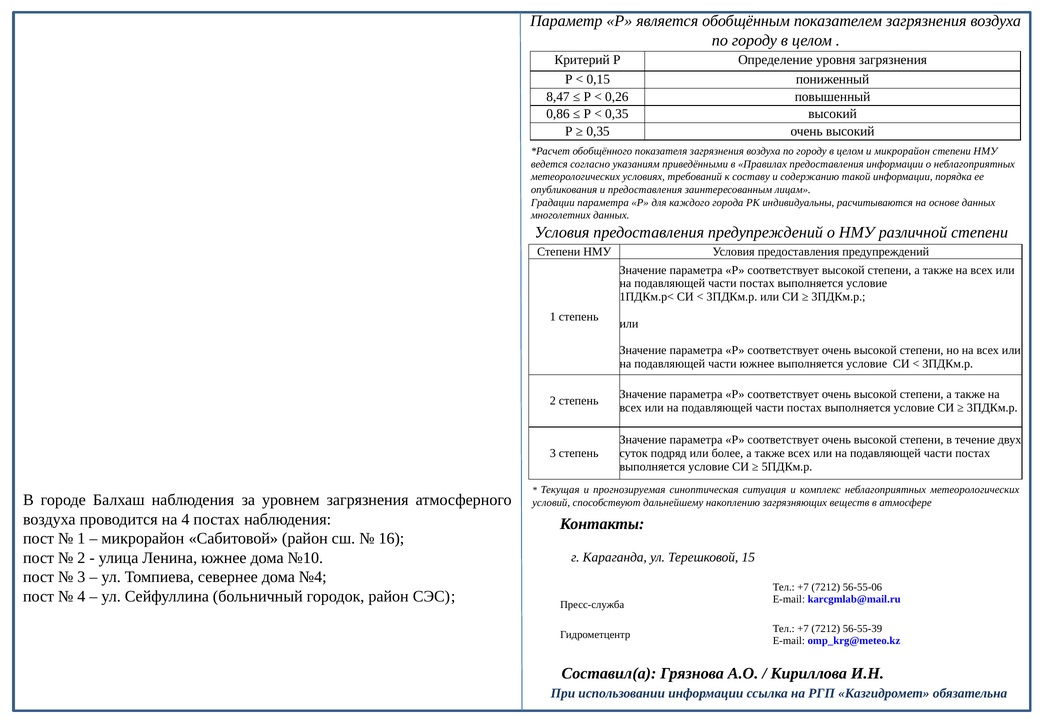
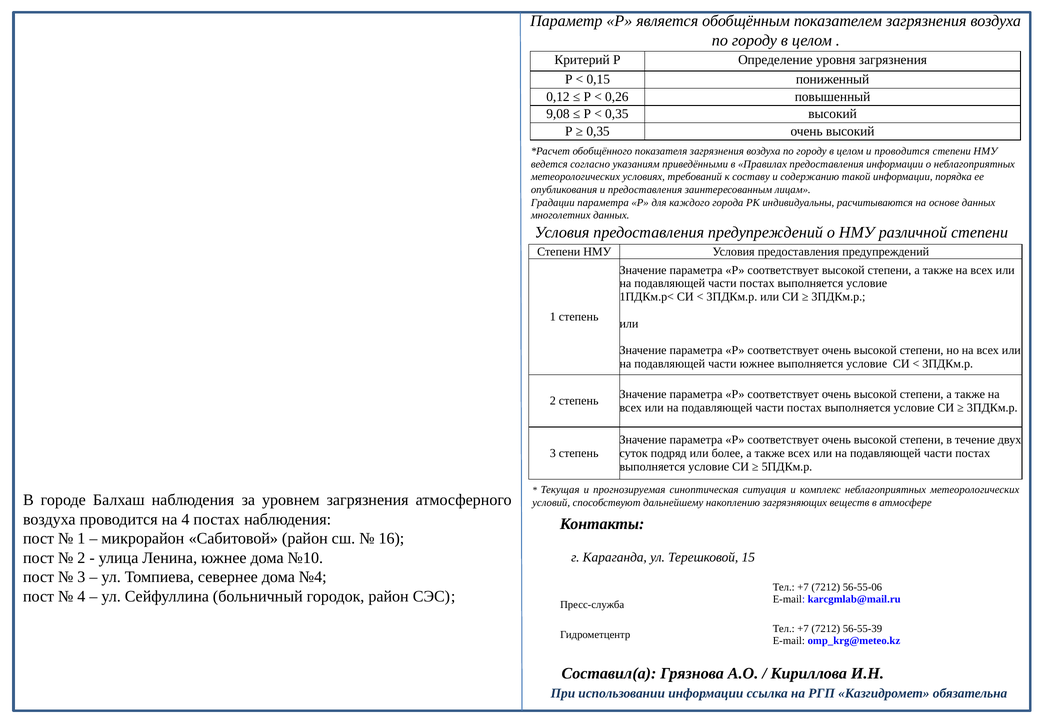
8,47: 8,47 -> 0,12
0,86: 0,86 -> 9,08
и микрорайон: микрорайон -> проводится
